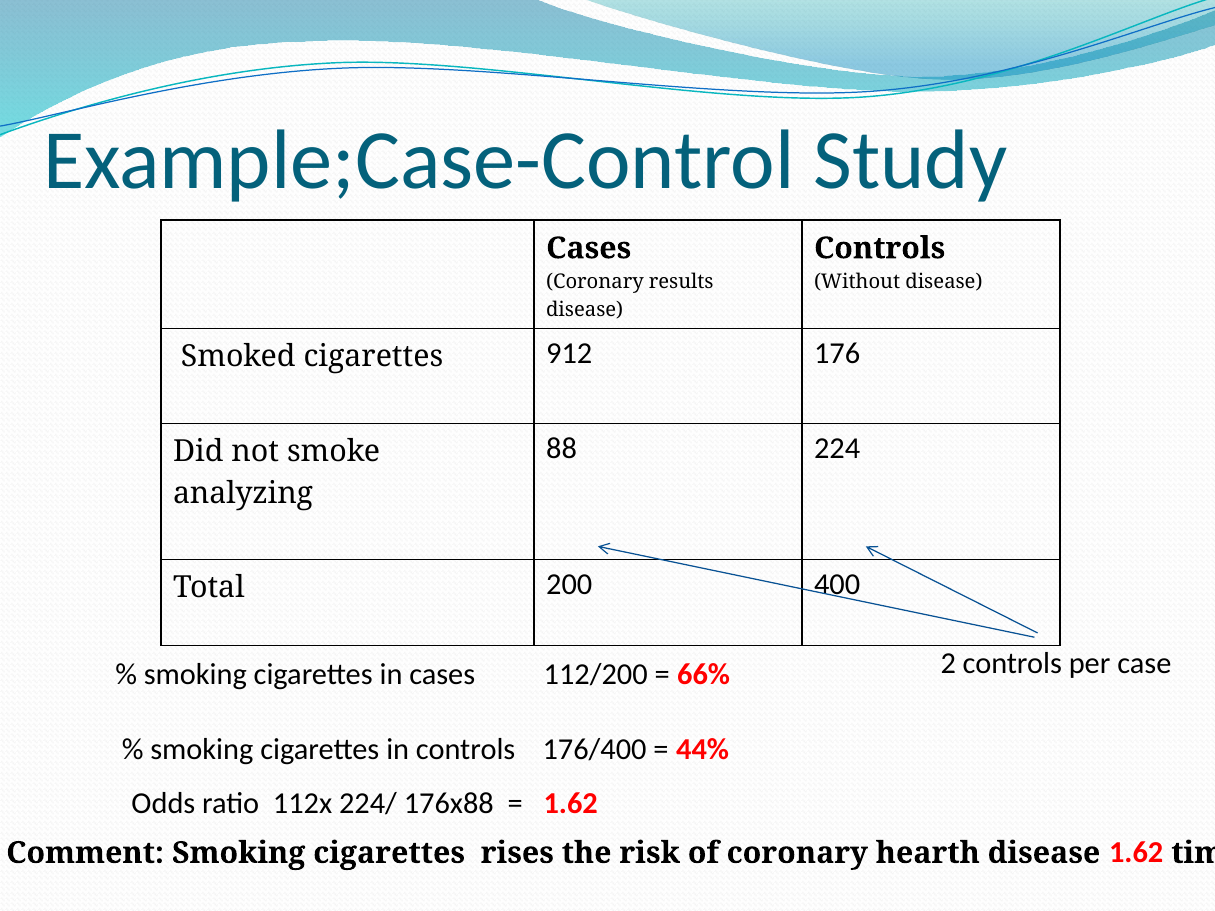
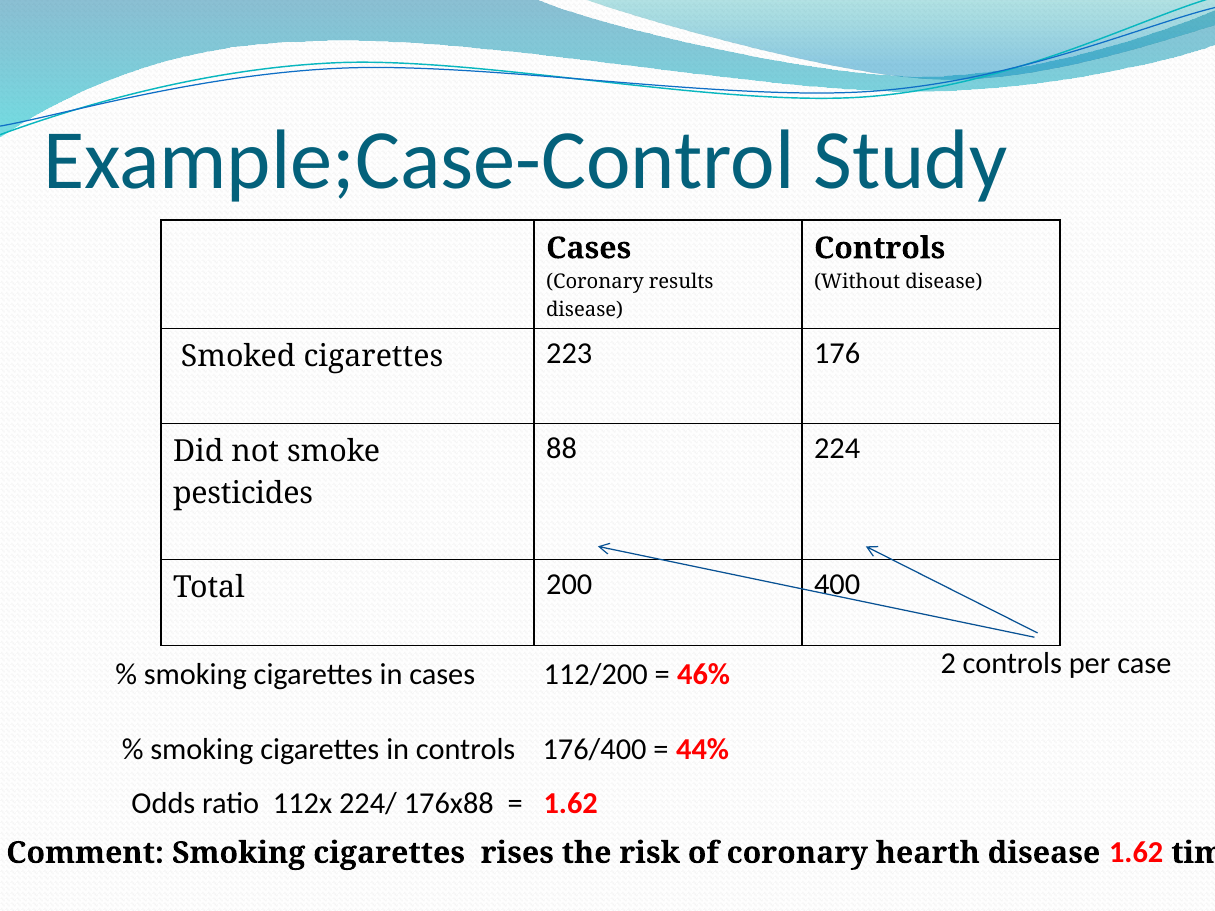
912: 912 -> 223
analyzing: analyzing -> pesticides
66%: 66% -> 46%
